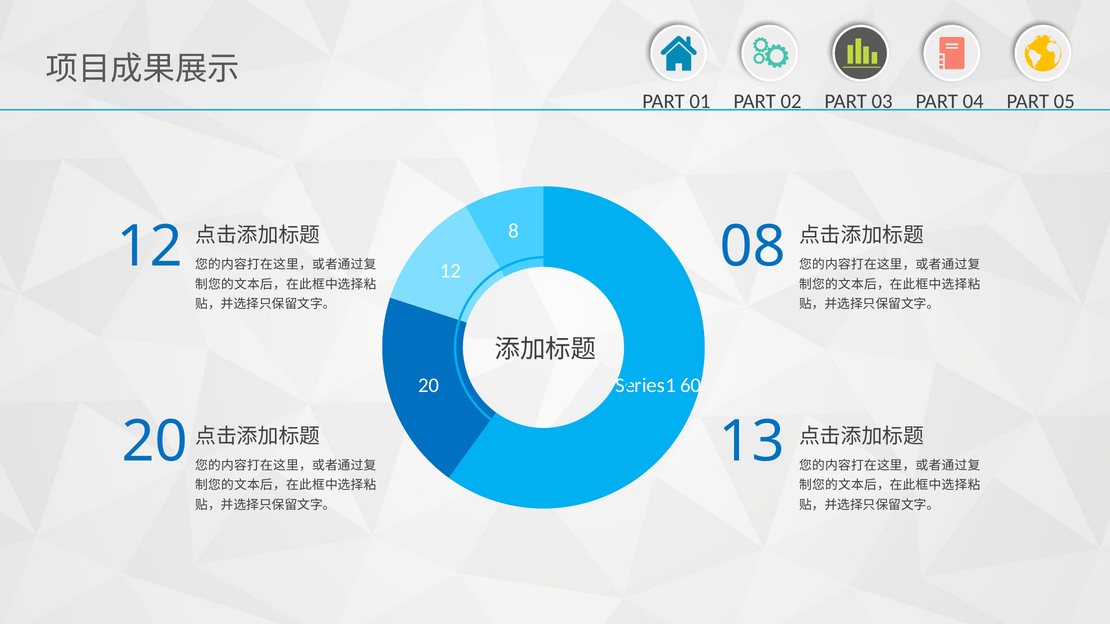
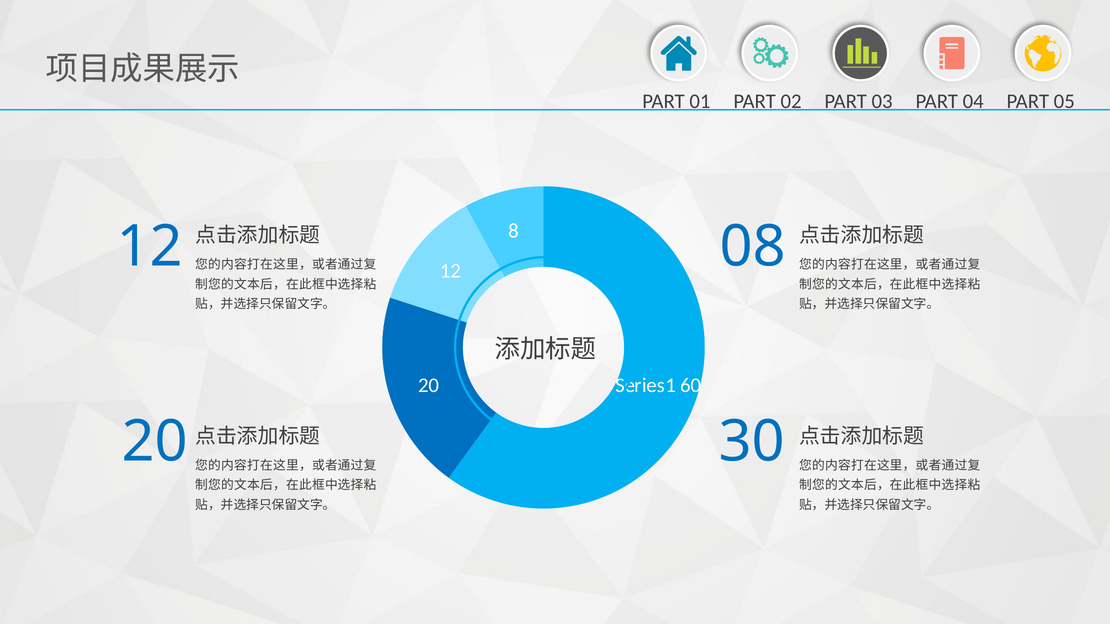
13: 13 -> 30
